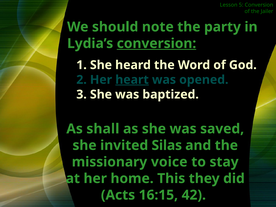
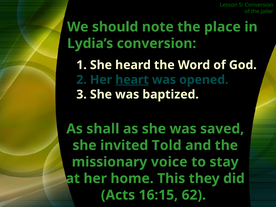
party: party -> place
conversion at (156, 43) underline: present -> none
Silas: Silas -> Told
42: 42 -> 62
